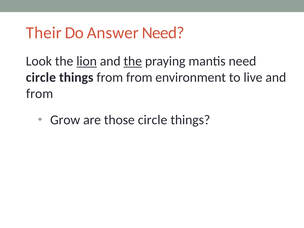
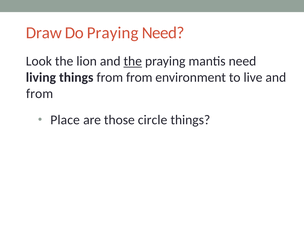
Their: Their -> Draw
Do Answer: Answer -> Praying
lion underline: present -> none
circle at (41, 77): circle -> living
Grow: Grow -> Place
